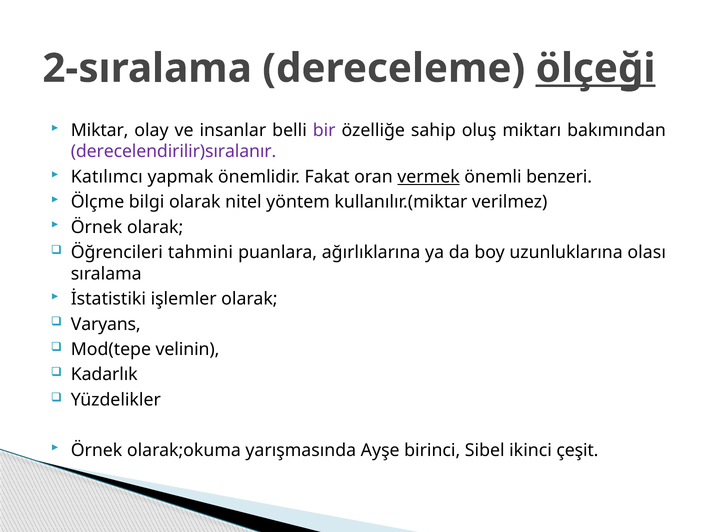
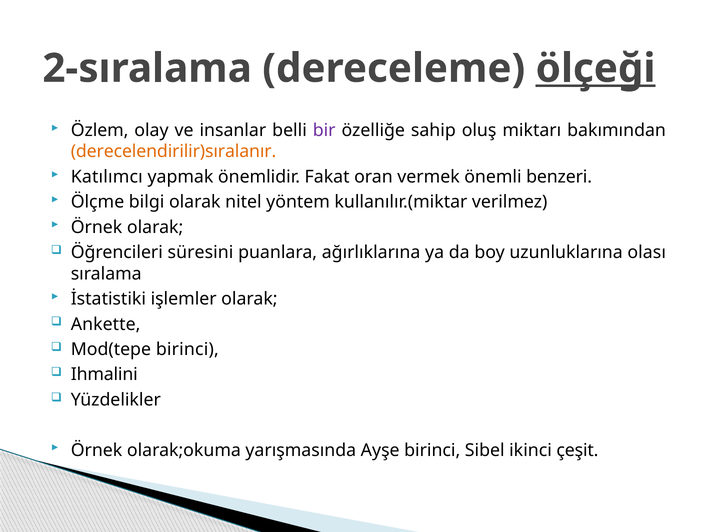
Miktar: Miktar -> Özlem
derecelendirilir)sıralanır colour: purple -> orange
vermek underline: present -> none
tahmini: tahmini -> süresini
Varyans: Varyans -> Ankette
Mod(tepe velinin: velinin -> birinci
Kadarlık: Kadarlık -> Ihmalini
